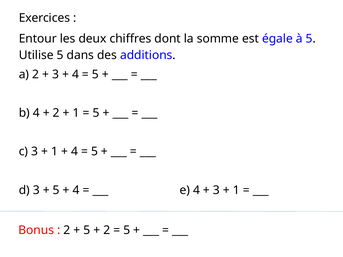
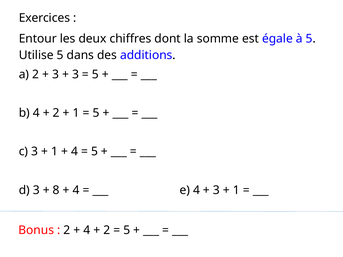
4 at (75, 75): 4 -> 3
5 at (56, 190): 5 -> 8
5 at (87, 230): 5 -> 4
